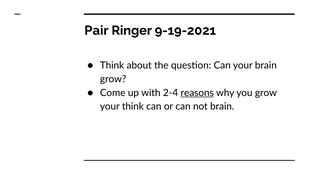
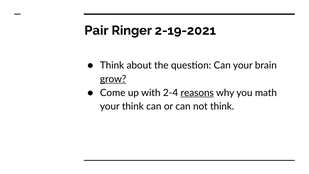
9-19-2021: 9-19-2021 -> 2-19-2021
grow at (113, 79) underline: none -> present
you grow: grow -> math
not brain: brain -> think
